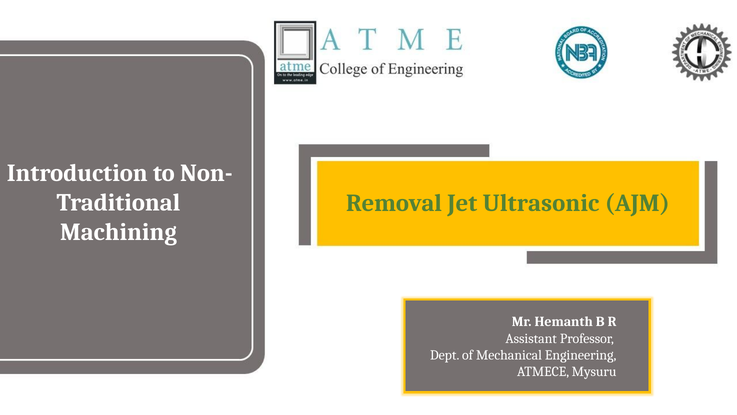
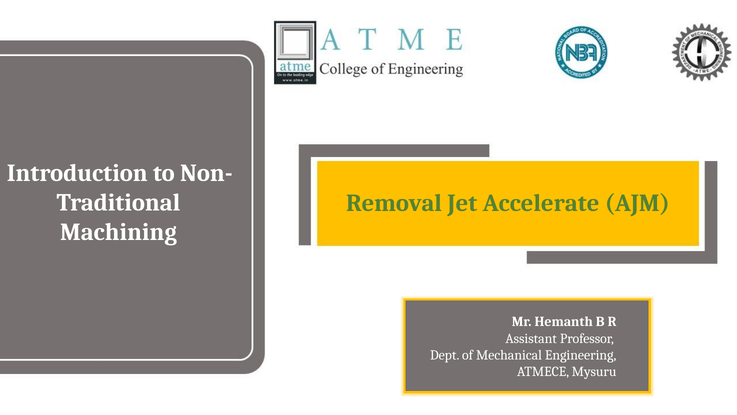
Ultrasonic: Ultrasonic -> Accelerate
